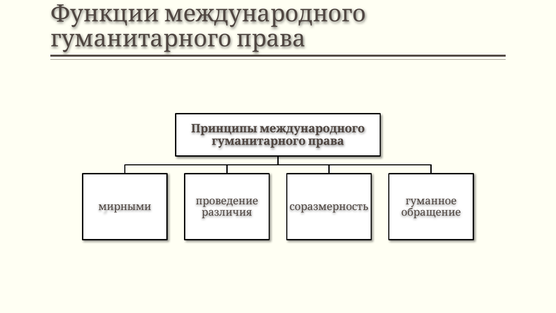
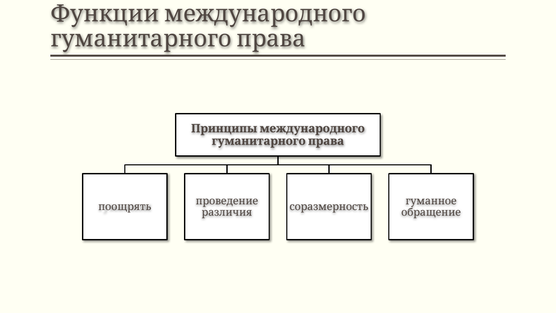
мирными: мирными -> поощрять
